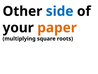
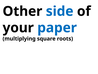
paper colour: orange -> blue
